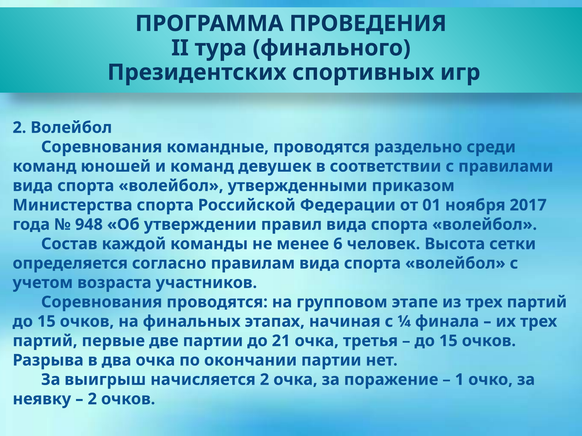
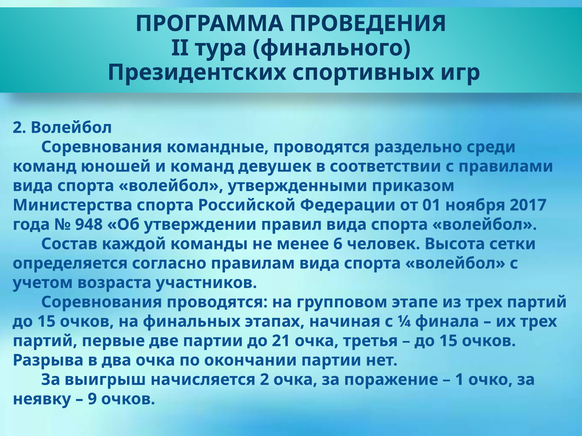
2 at (92, 399): 2 -> 9
